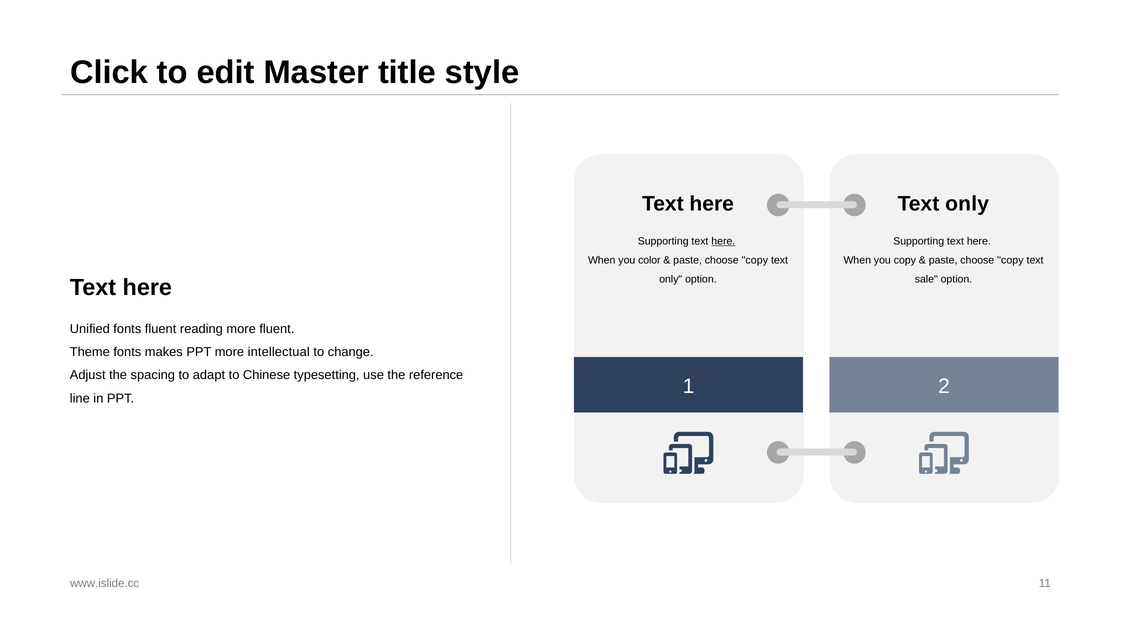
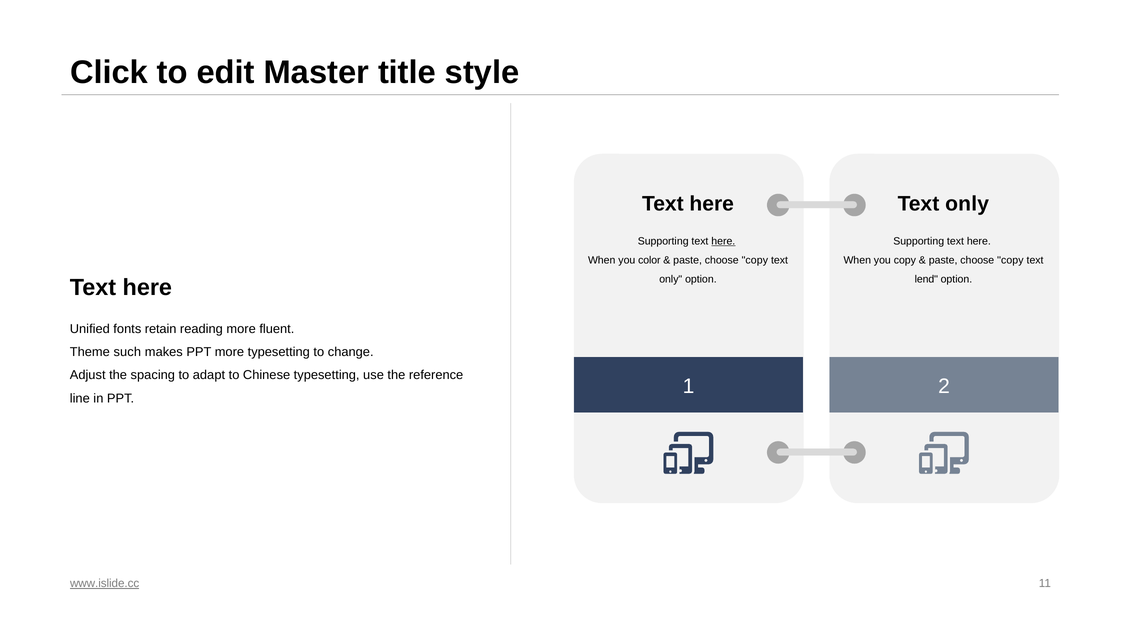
sale: sale -> lend
fonts fluent: fluent -> retain
Theme fonts: fonts -> such
more intellectual: intellectual -> typesetting
www.islide.cc underline: none -> present
